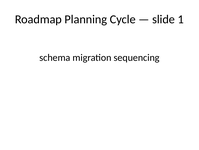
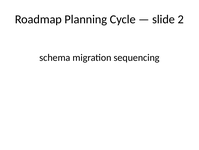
1: 1 -> 2
